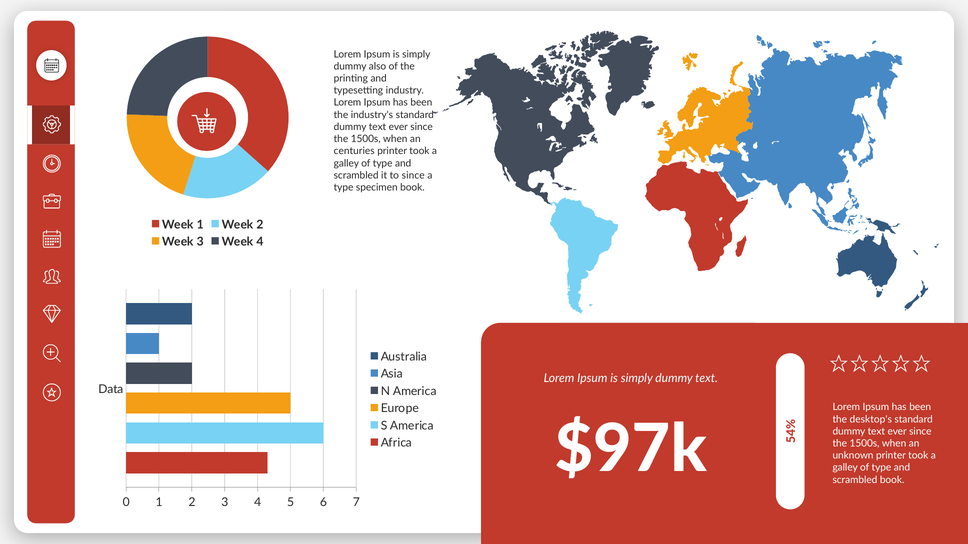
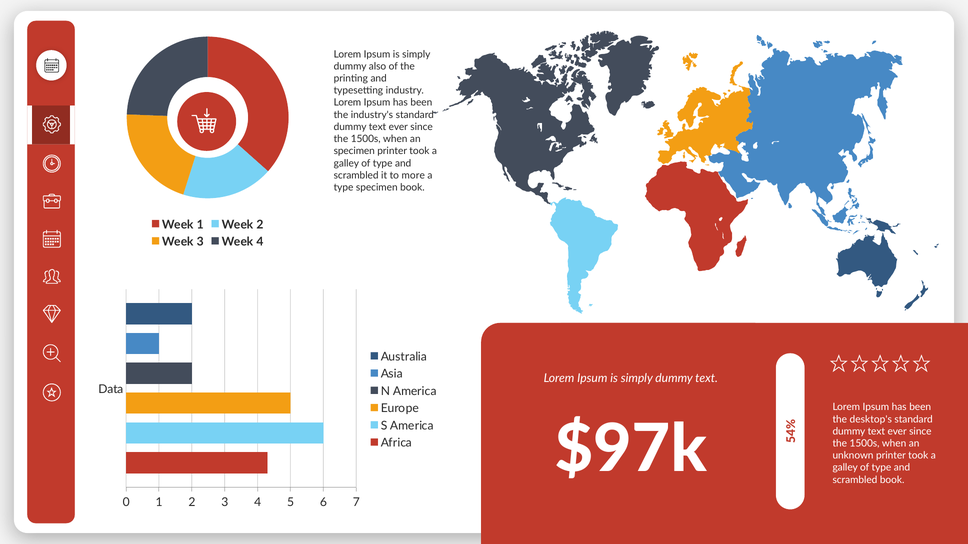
centuries at (354, 151): centuries -> specimen
to since: since -> more
